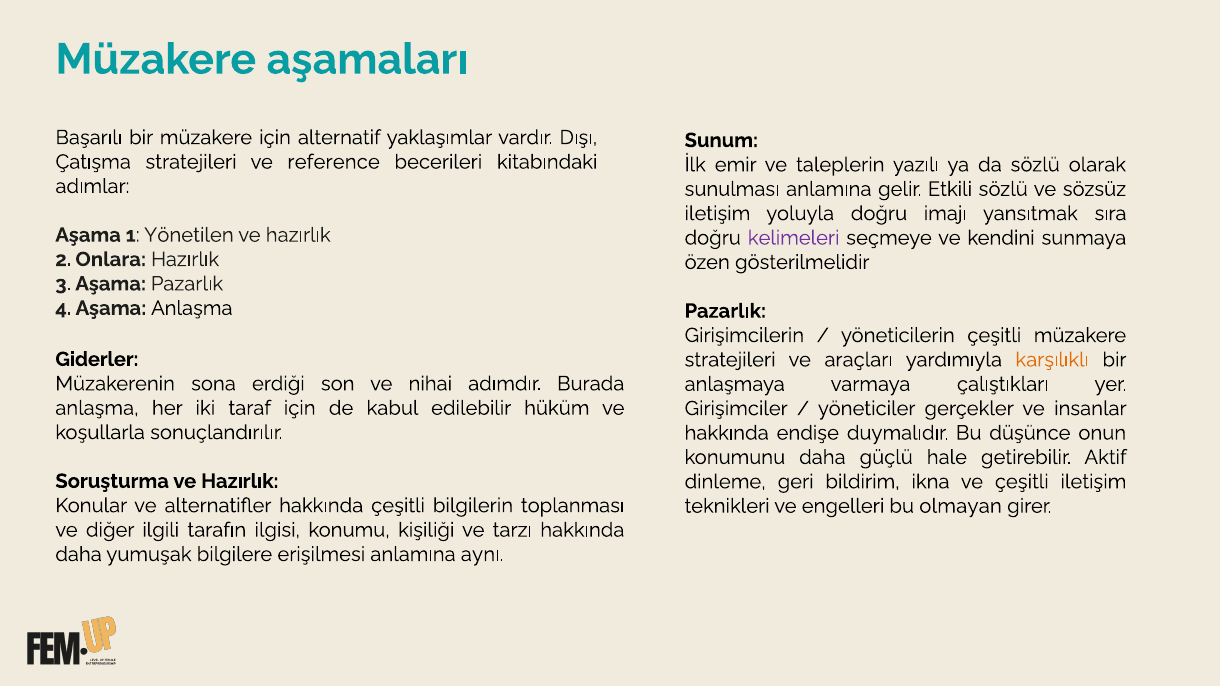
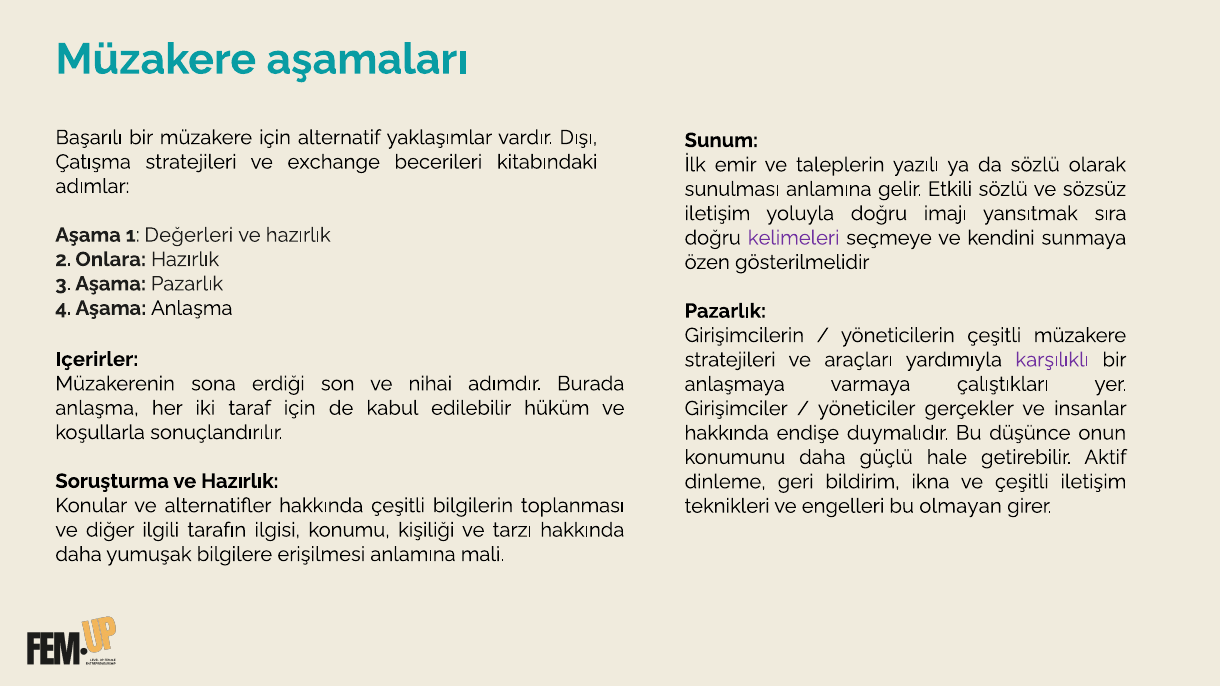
reference: reference -> exchange
Yönetilen: Yönetilen -> Değerleri
Giderler: Giderler -> Içerirler
karşılıklı colour: orange -> purple
aynı: aynı -> mali
